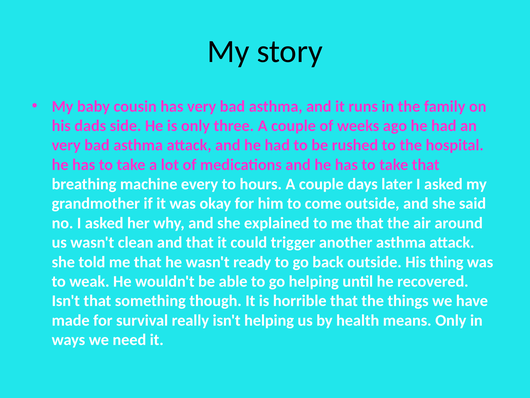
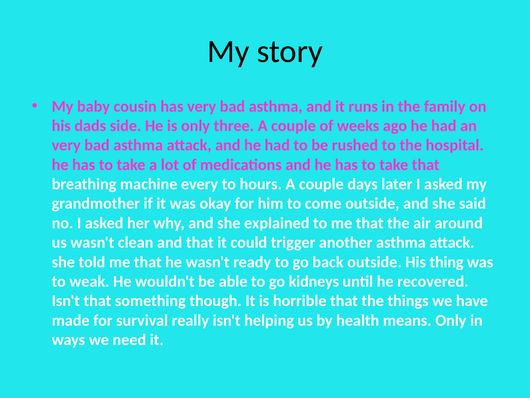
go helping: helping -> kidneys
